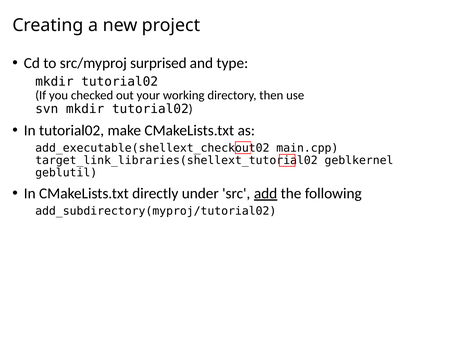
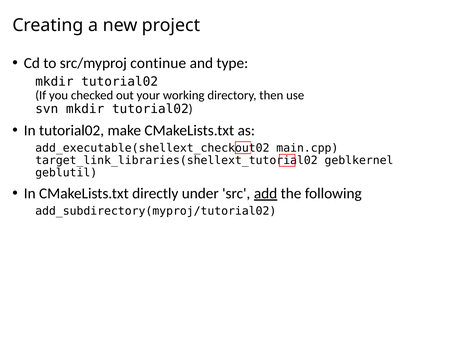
surprised: surprised -> continue
